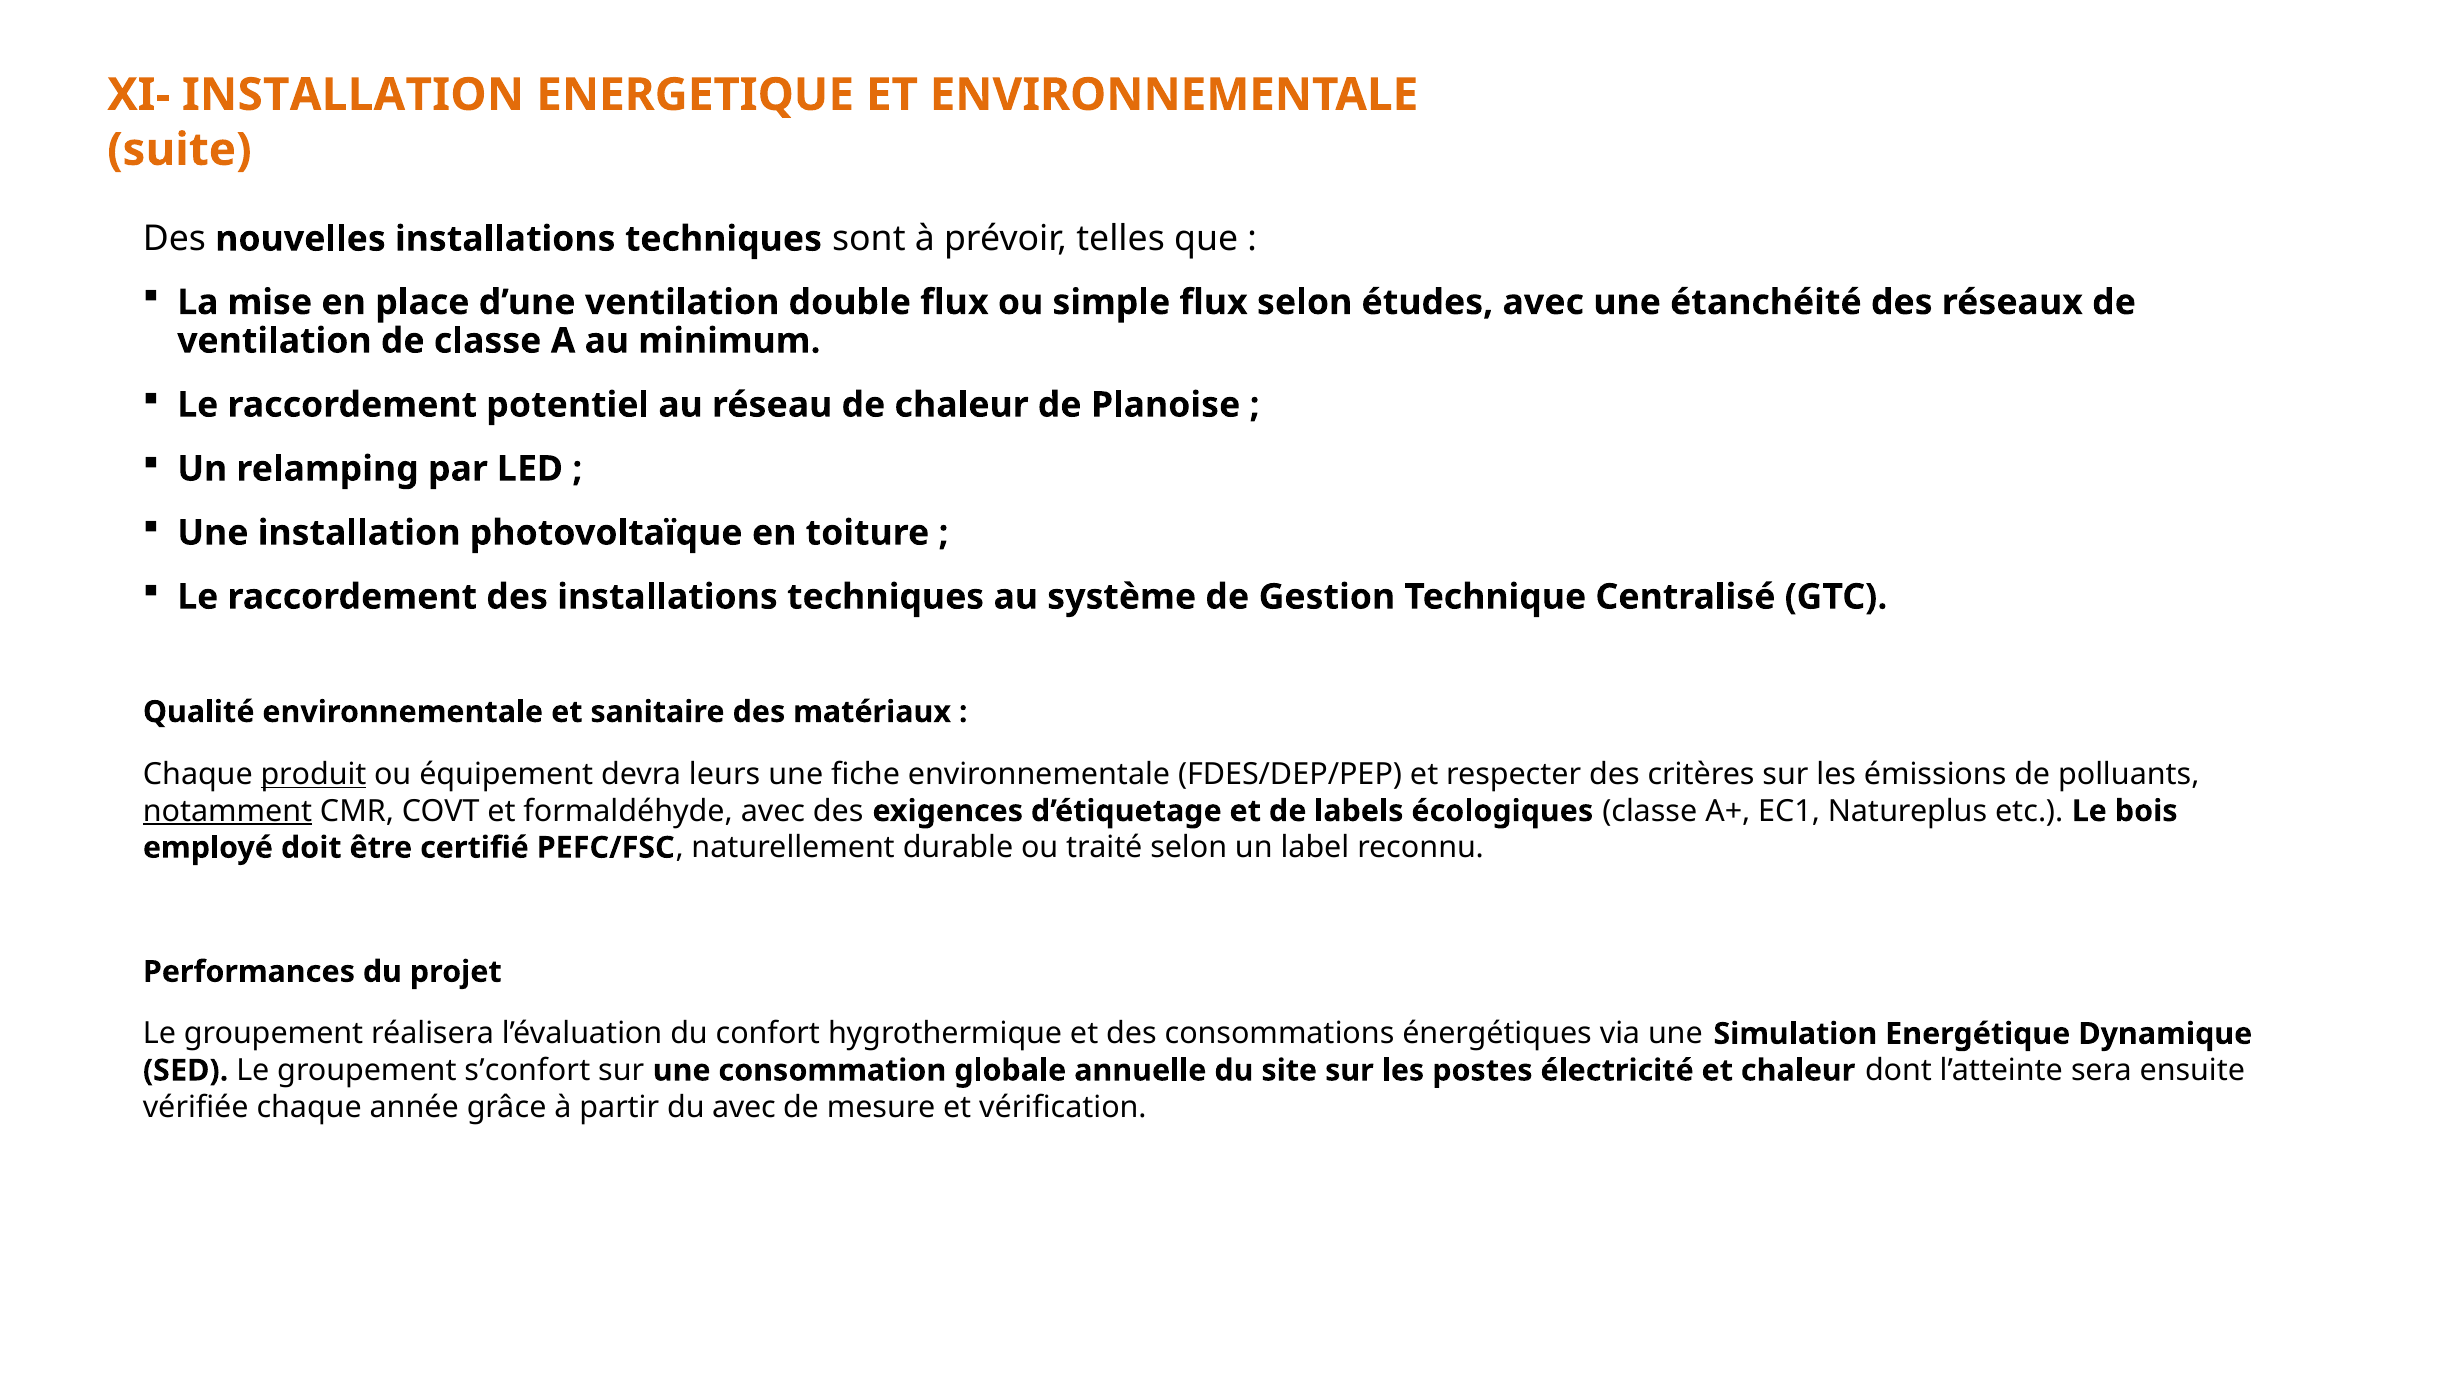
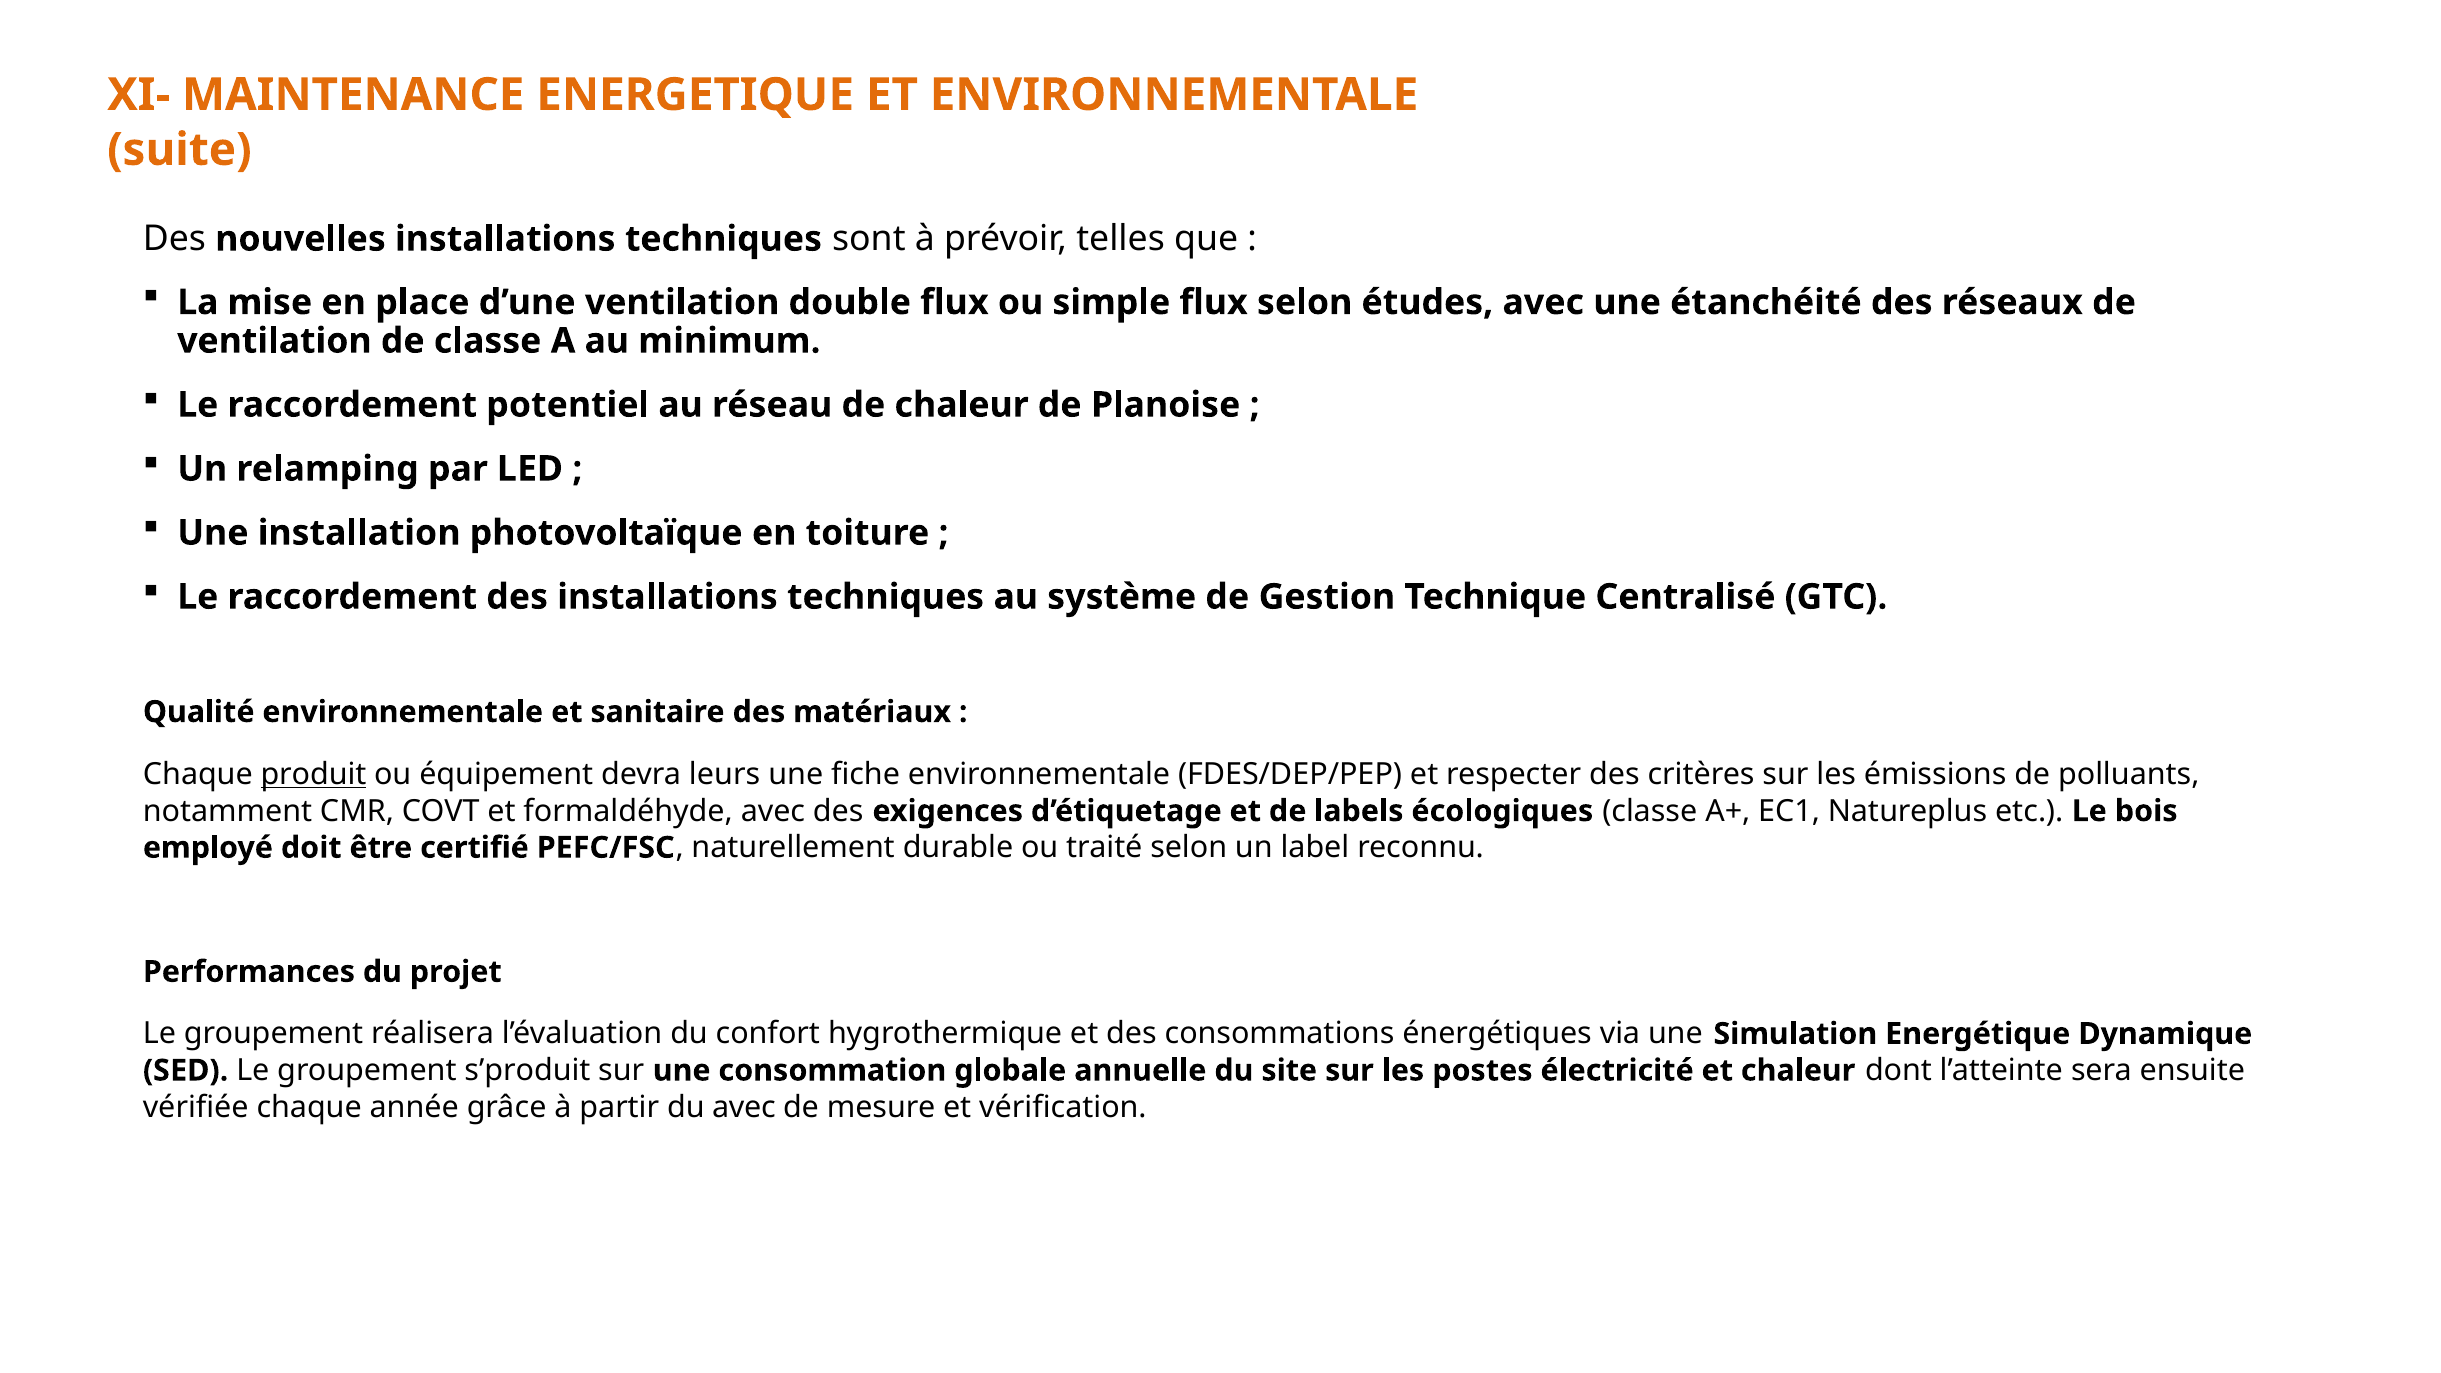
XI- INSTALLATION: INSTALLATION -> MAINTENANCE
notamment underline: present -> none
s’confort: s’confort -> s’produit
